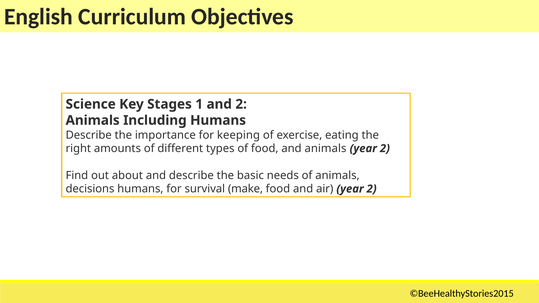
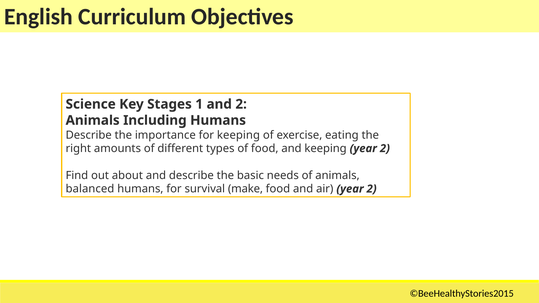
and animals: animals -> keeping
decisions: decisions -> balanced
